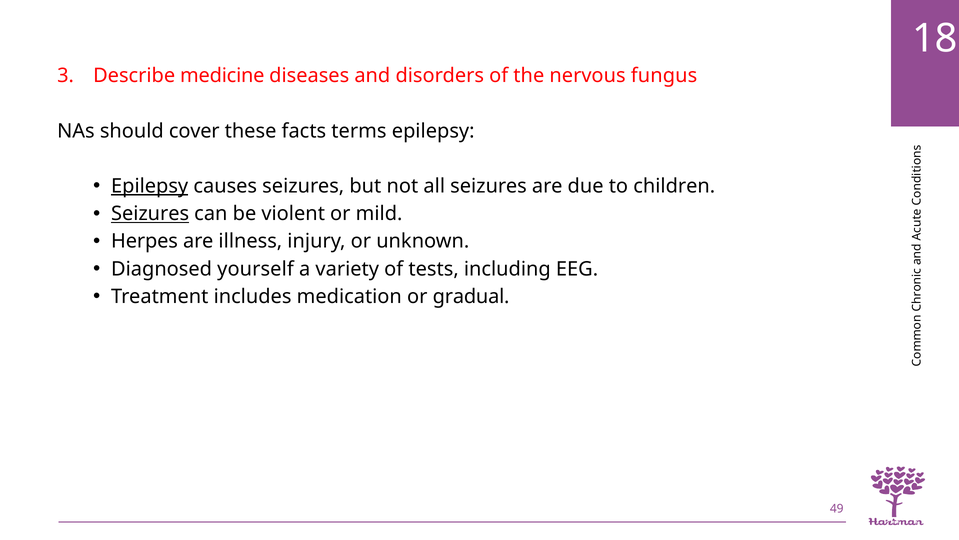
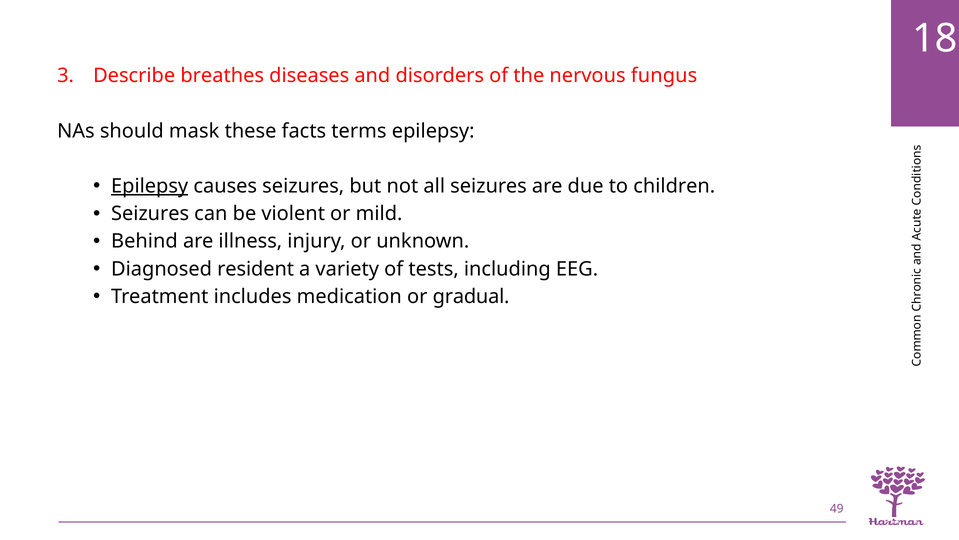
medicine: medicine -> breathes
cover: cover -> mask
Seizures at (150, 214) underline: present -> none
Herpes: Herpes -> Behind
yourself: yourself -> resident
